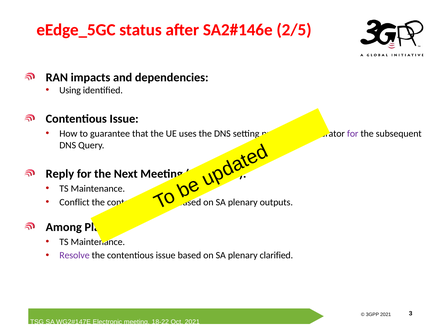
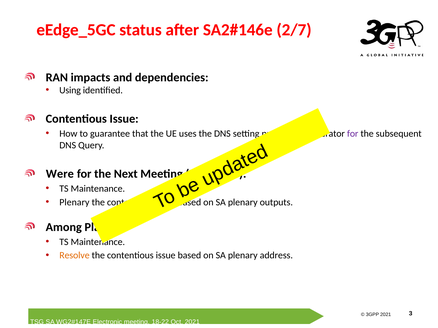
2/5: 2/5 -> 2/7
Reply: Reply -> Were
Conflict at (74, 202): Conflict -> Plenary
Resolve colour: purple -> orange
clarified: clarified -> address
